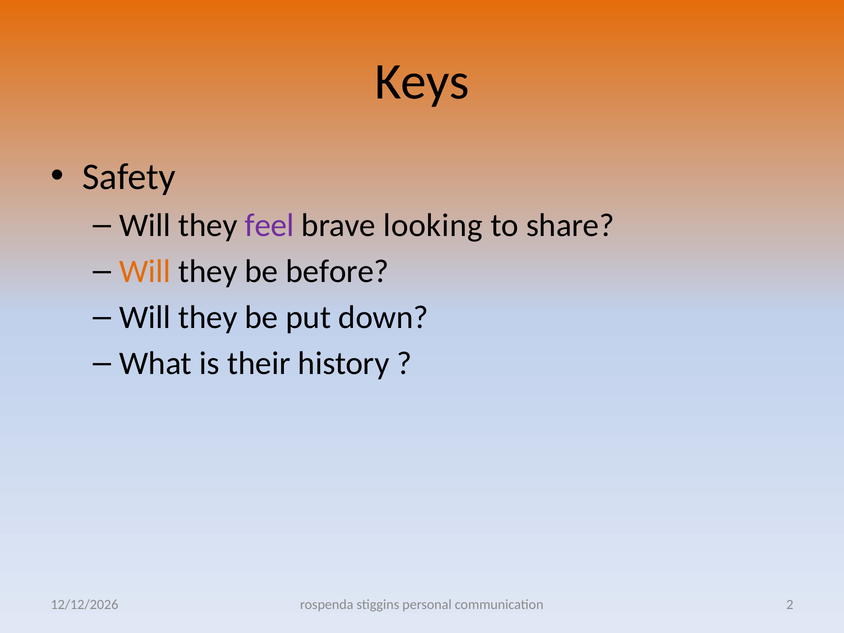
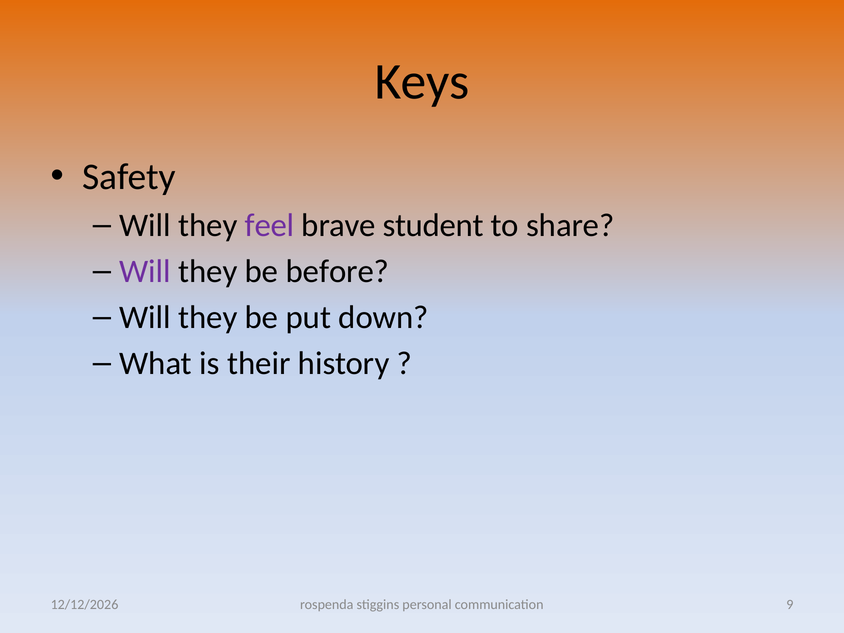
looking: looking -> student
Will at (145, 272) colour: orange -> purple
2: 2 -> 9
